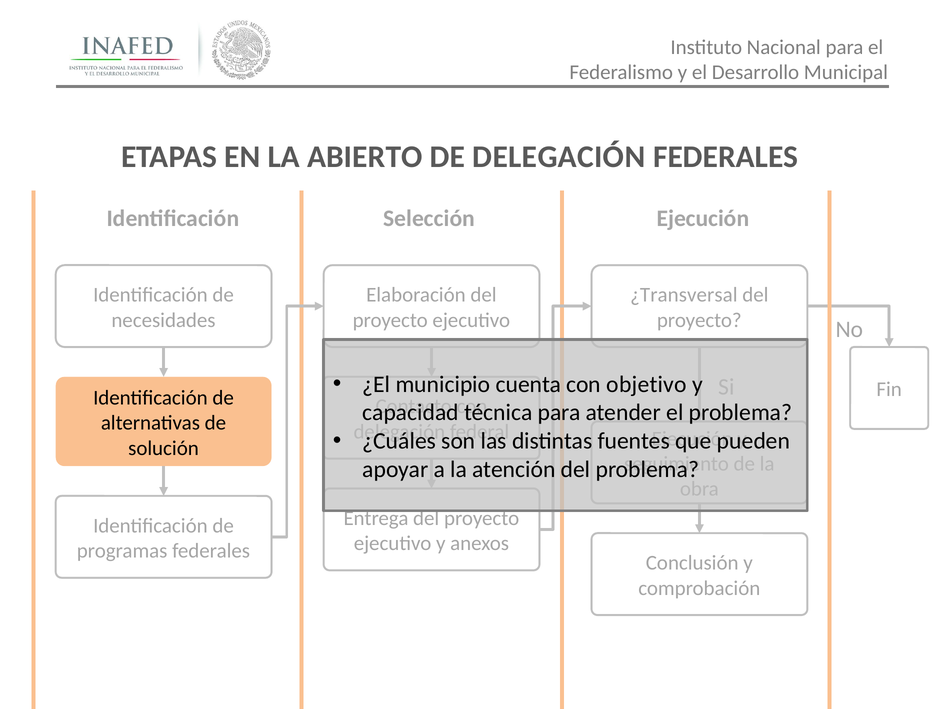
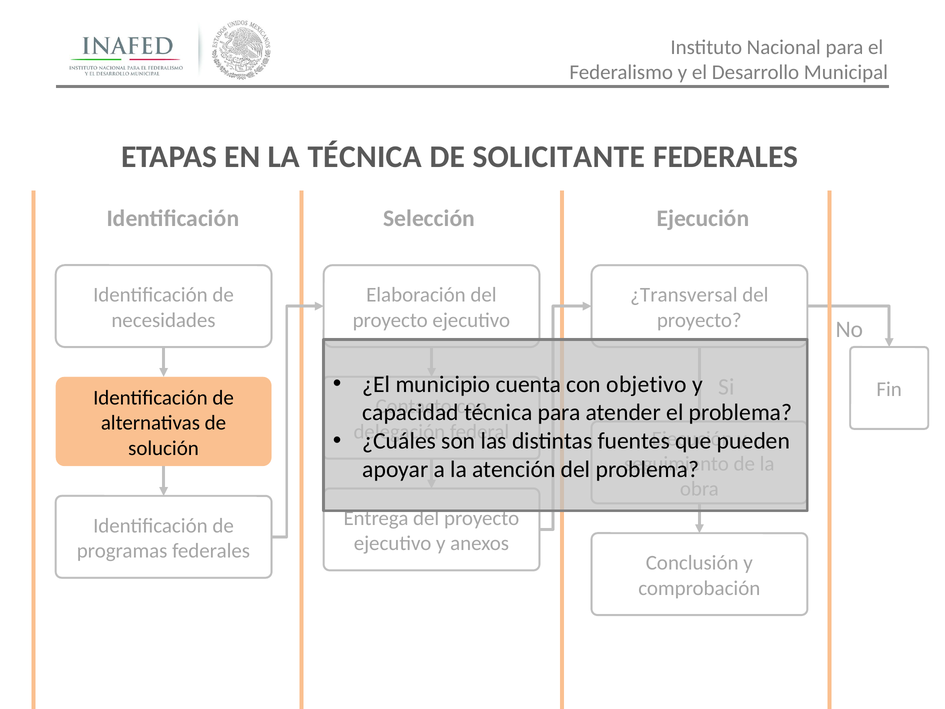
LA ABIERTO: ABIERTO -> TÉCNICA
DE DELEGACIÓN: DELEGACIÓN -> SOLICITANTE
